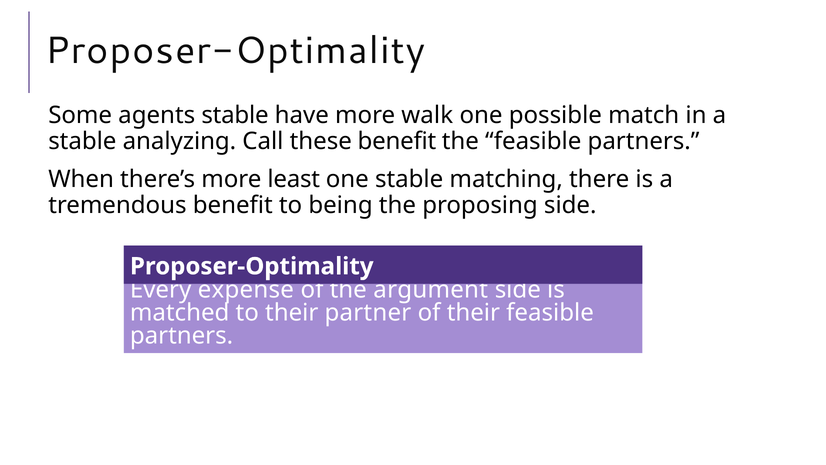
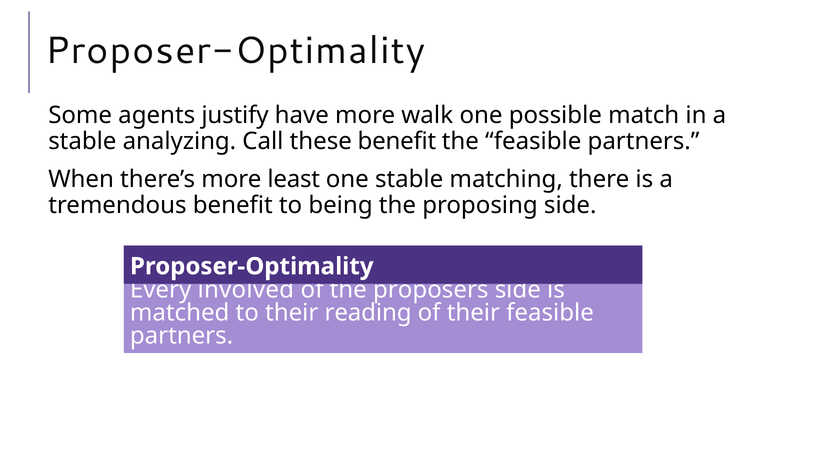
agents stable: stable -> justify
expense: expense -> involved
argument: argument -> proposers
partner: partner -> reading
